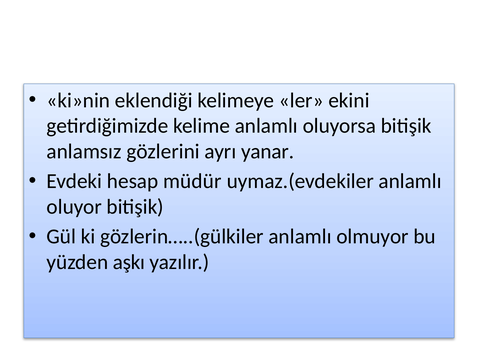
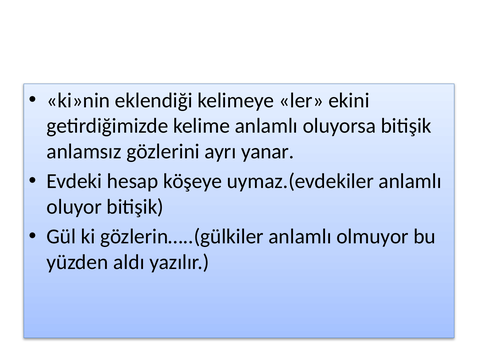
müdür: müdür -> köşeye
aşkı: aşkı -> aldı
